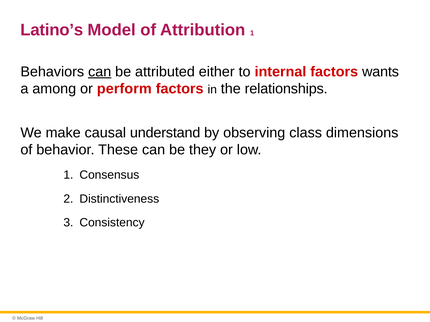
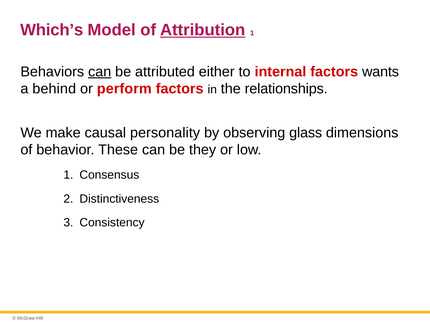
Latino’s: Latino’s -> Which’s
Attribution underline: none -> present
among: among -> behind
understand: understand -> personality
class: class -> glass
